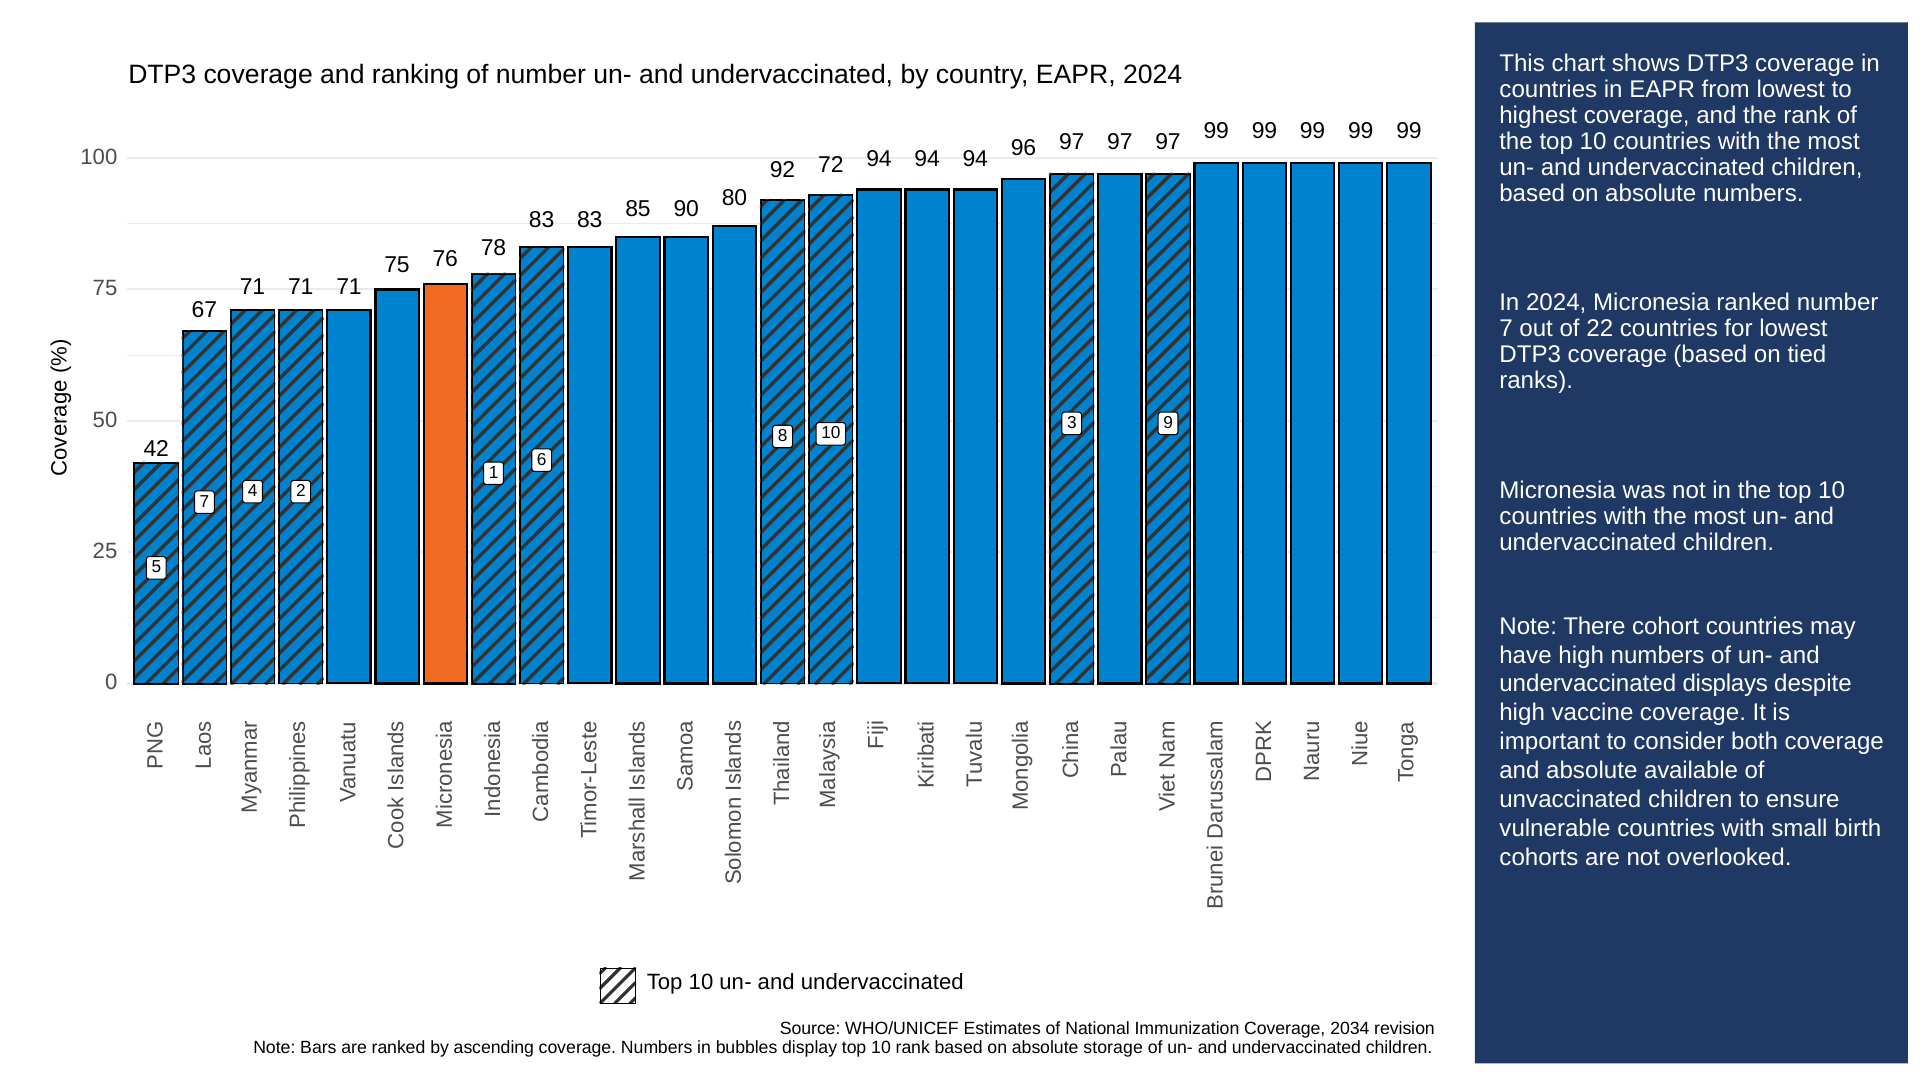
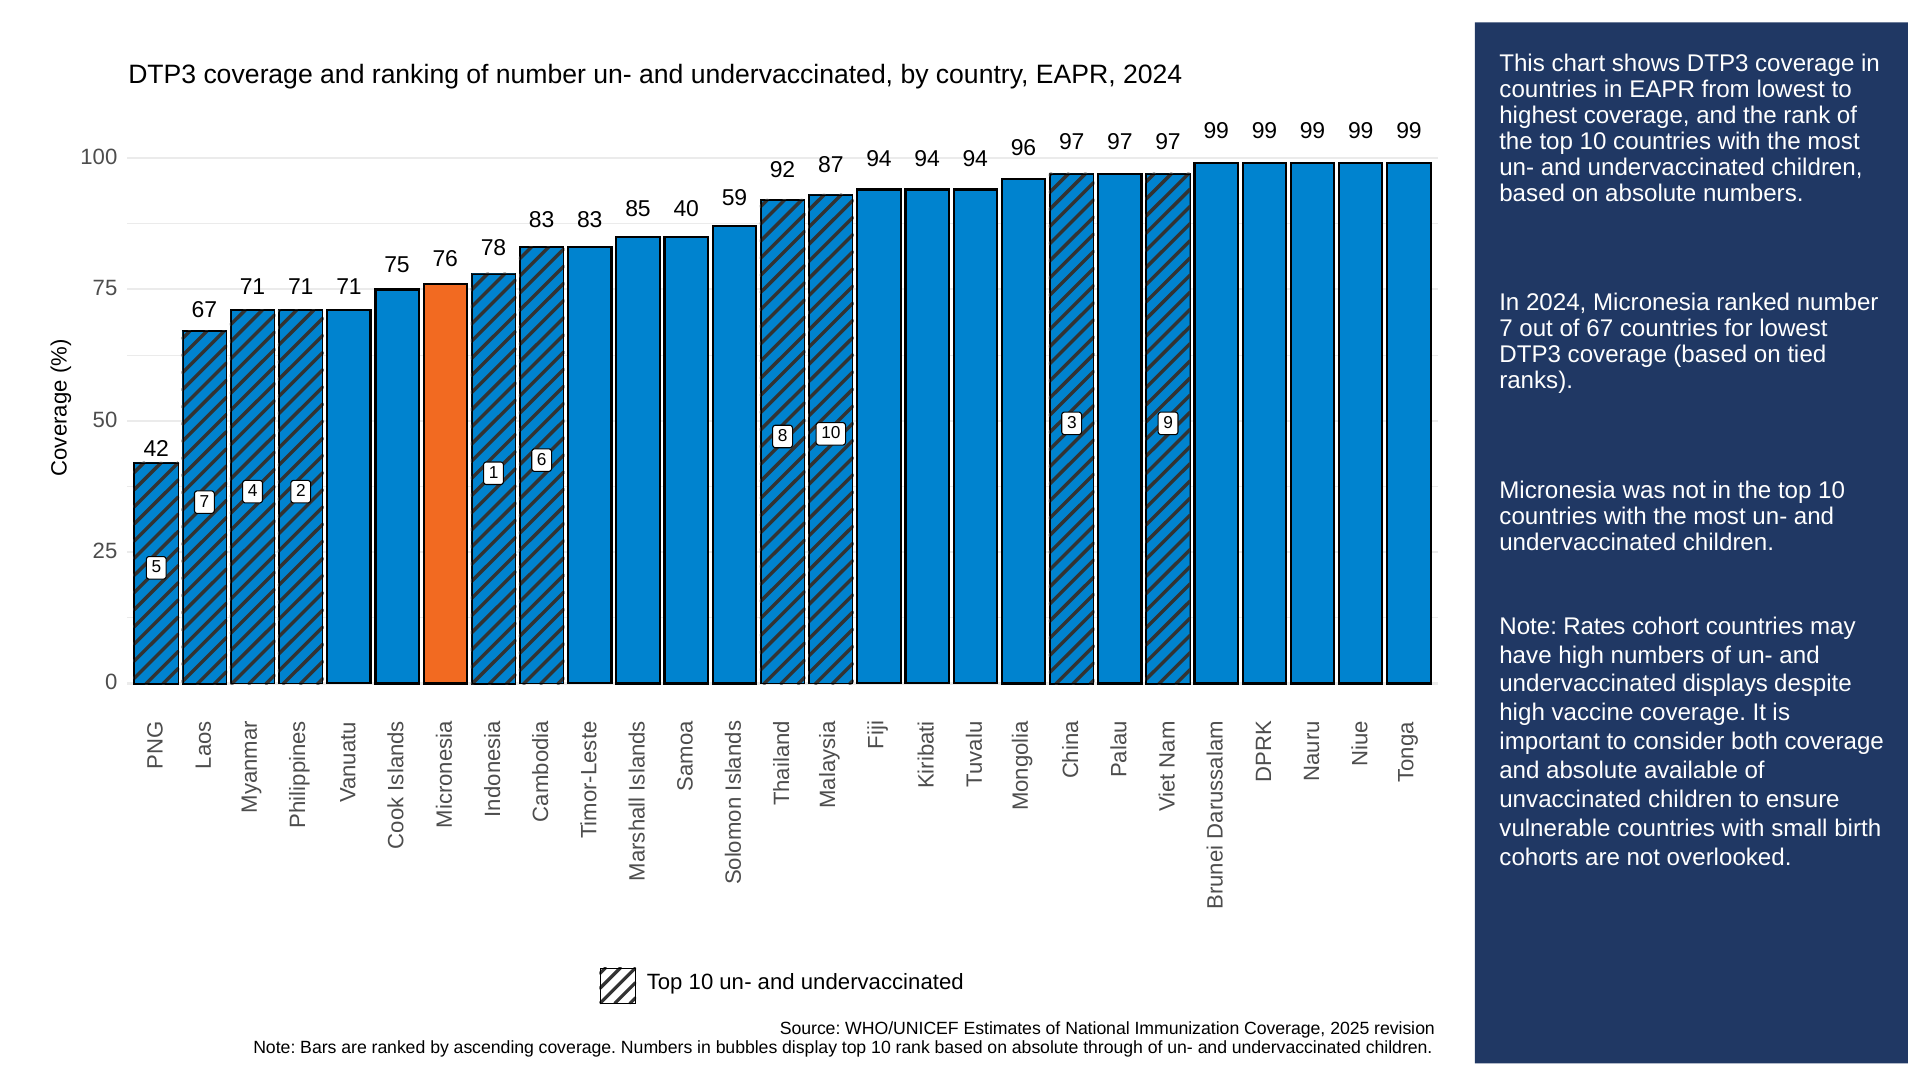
72: 72 -> 87
80: 80 -> 59
90: 90 -> 40
of 22: 22 -> 67
There: There -> Rates
2034: 2034 -> 2025
storage: storage -> through
